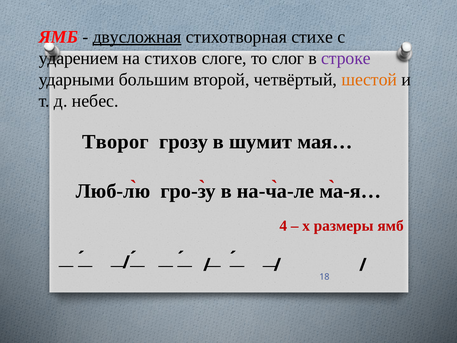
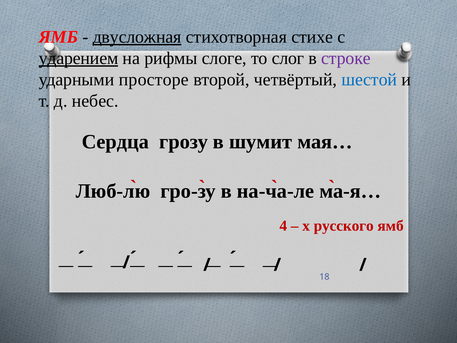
ударением underline: none -> present
стихов: стихов -> рифмы
большим: большим -> просторе
шестой colour: orange -> blue
Творог: Творог -> Сердца
размеры: размеры -> русского
